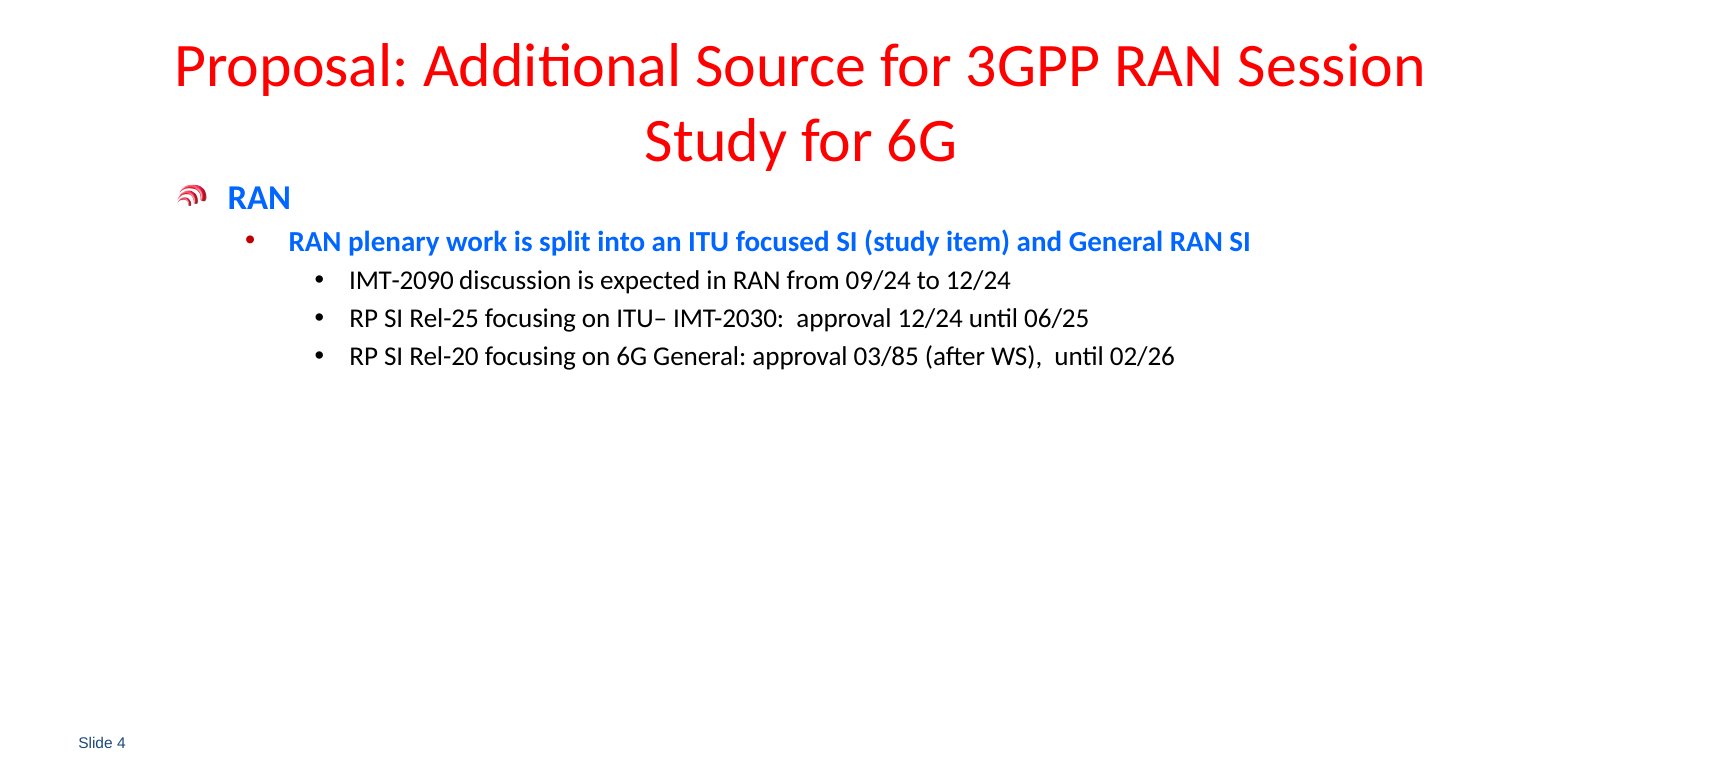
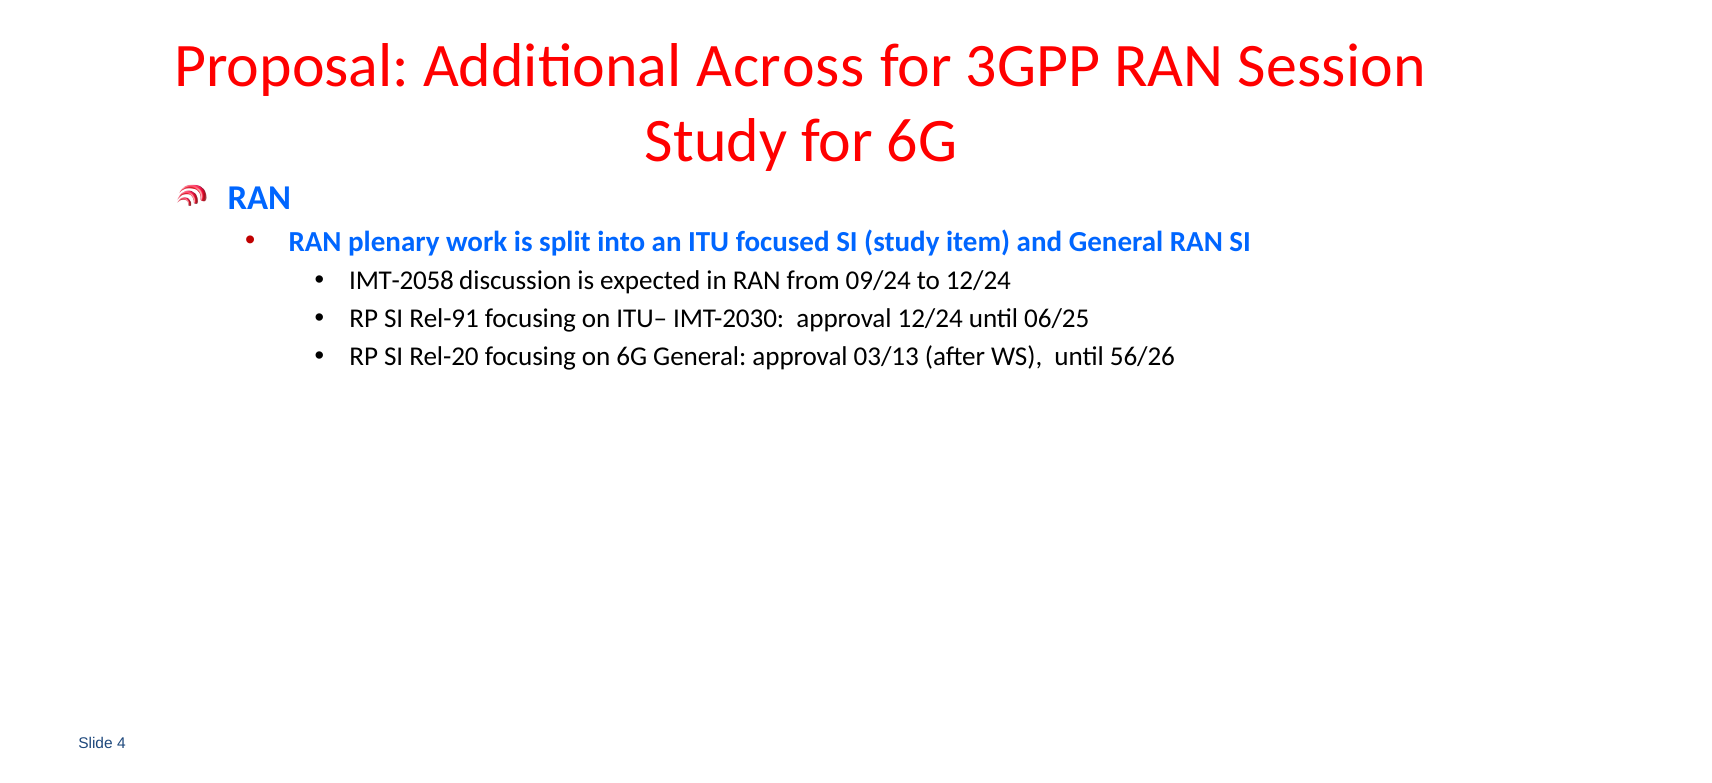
Source: Source -> Across
IMT-2090: IMT-2090 -> IMT-2058
Rel-25: Rel-25 -> Rel-91
03/85: 03/85 -> 03/13
02/26: 02/26 -> 56/26
